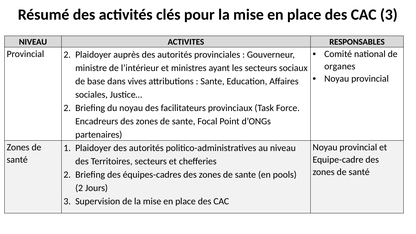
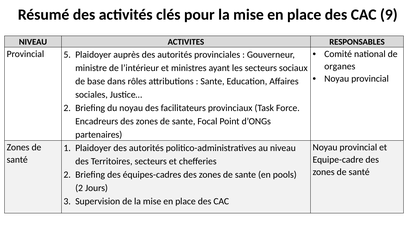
CAC 3: 3 -> 9
Provincial 2: 2 -> 5
vives: vives -> rôles
